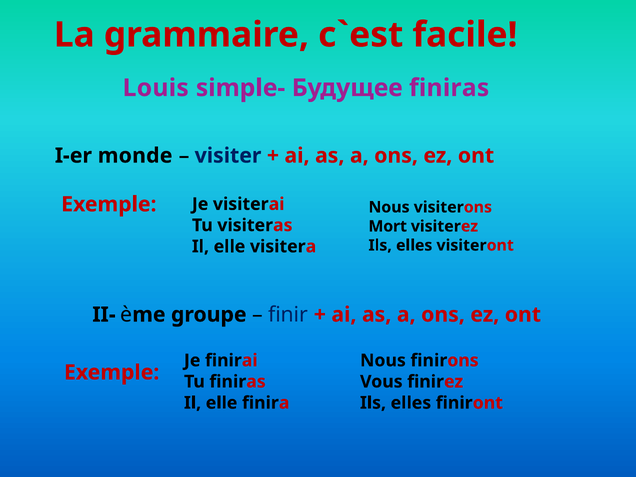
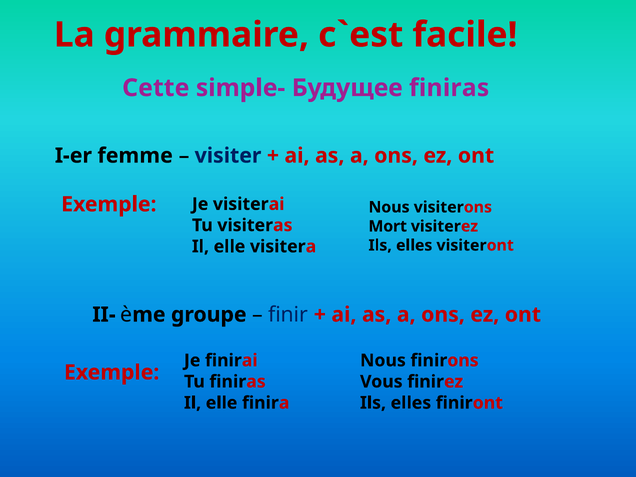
Louis: Louis -> Cette
monde: monde -> femme
